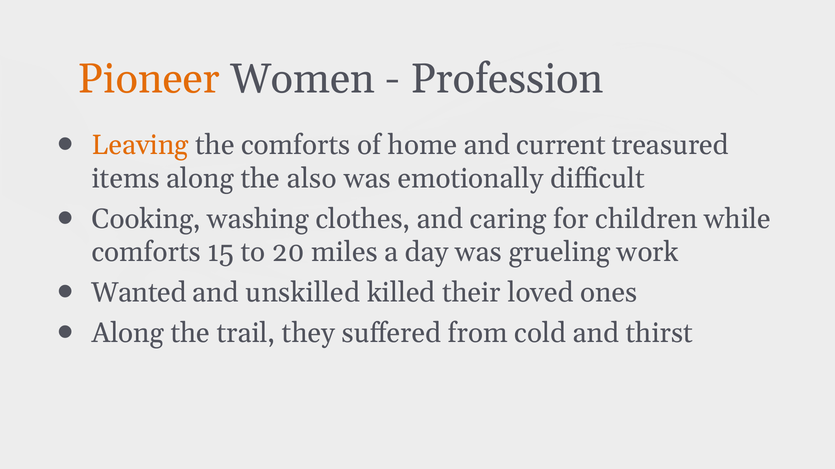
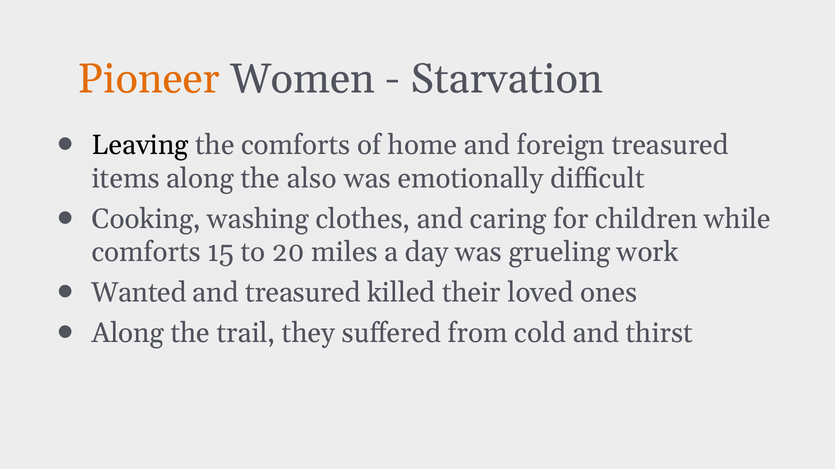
Profession: Profession -> Starvation
Leaving colour: orange -> black
current: current -> foreign
and unskilled: unskilled -> treasured
